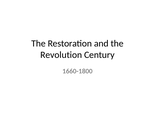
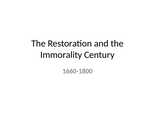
Revolution: Revolution -> Immorality
